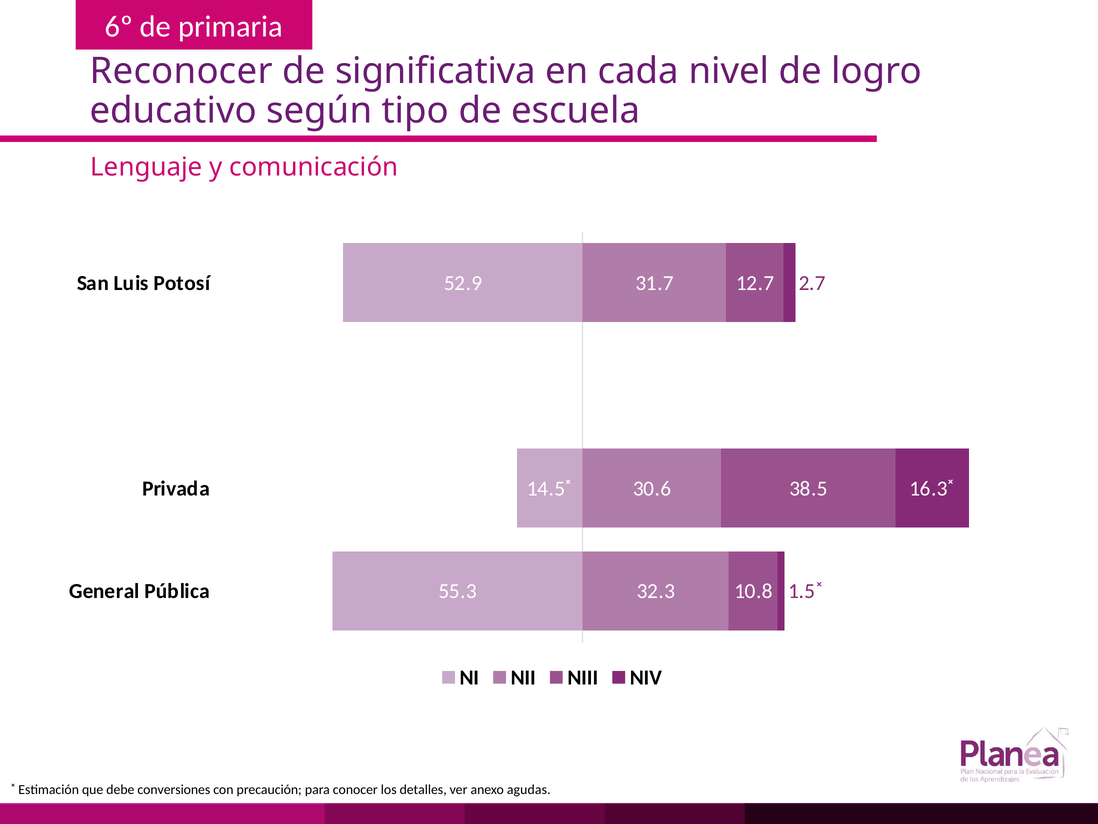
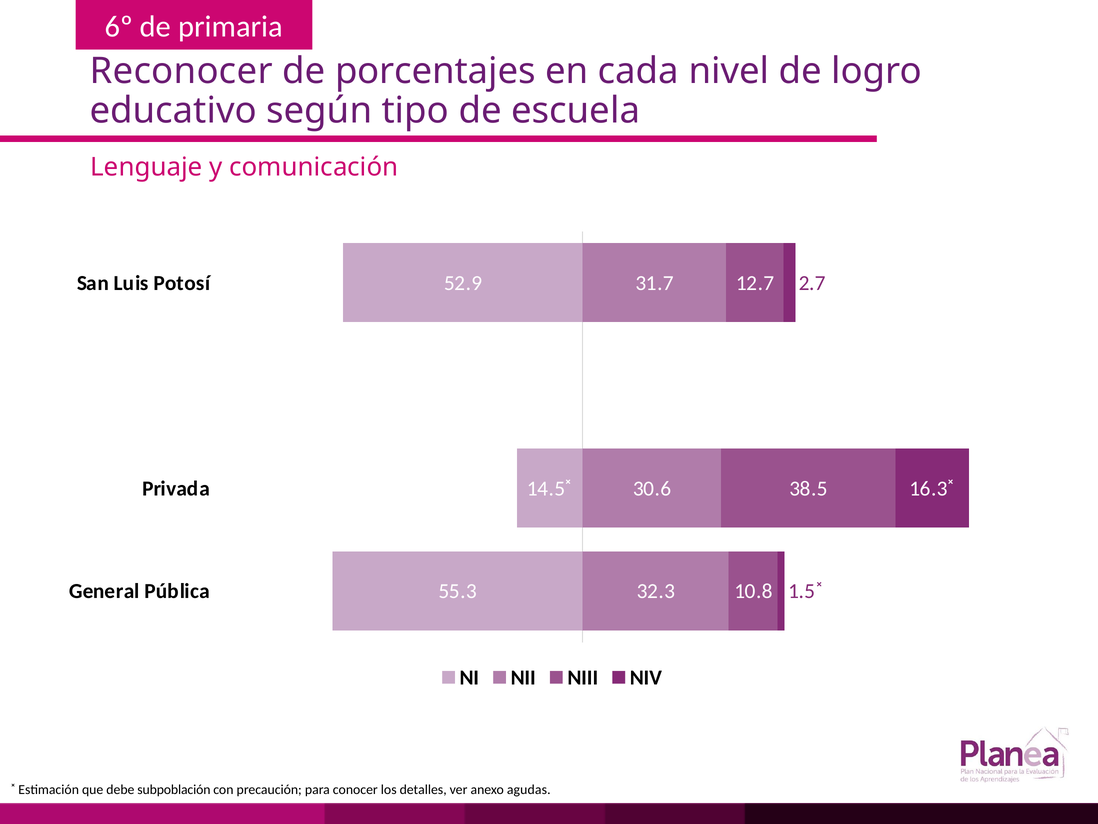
significativa: significativa -> porcentajes
conversiones: conversiones -> subpoblación
